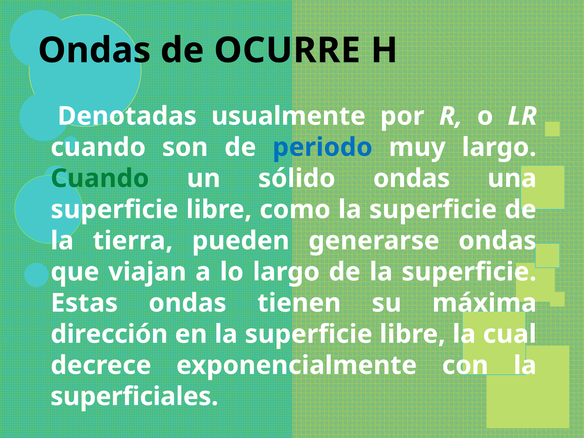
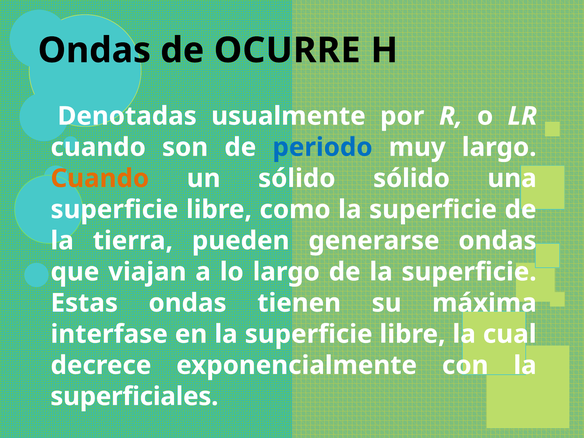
Cuando at (100, 178) colour: green -> orange
sólido ondas: ondas -> sólido
dirección: dirección -> interfase
